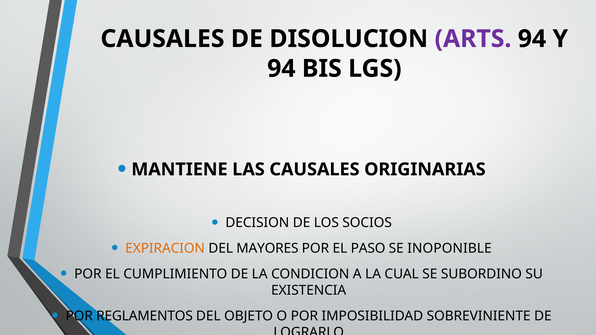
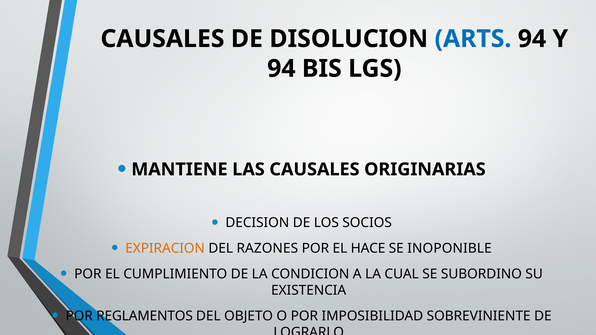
ARTS colour: purple -> blue
MAYORES: MAYORES -> RAZONES
PASO: PASO -> HACE
